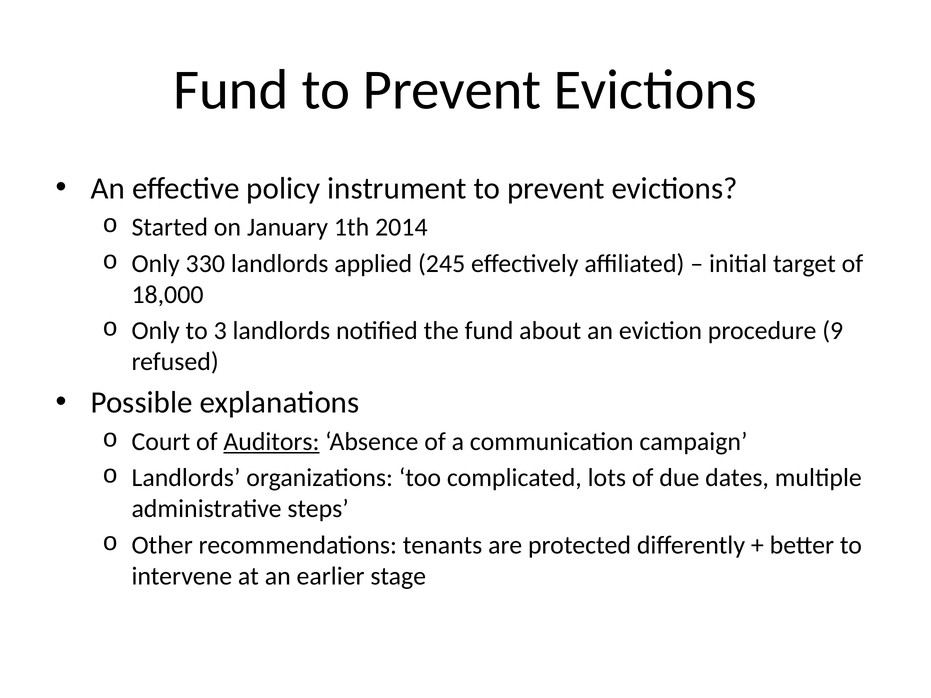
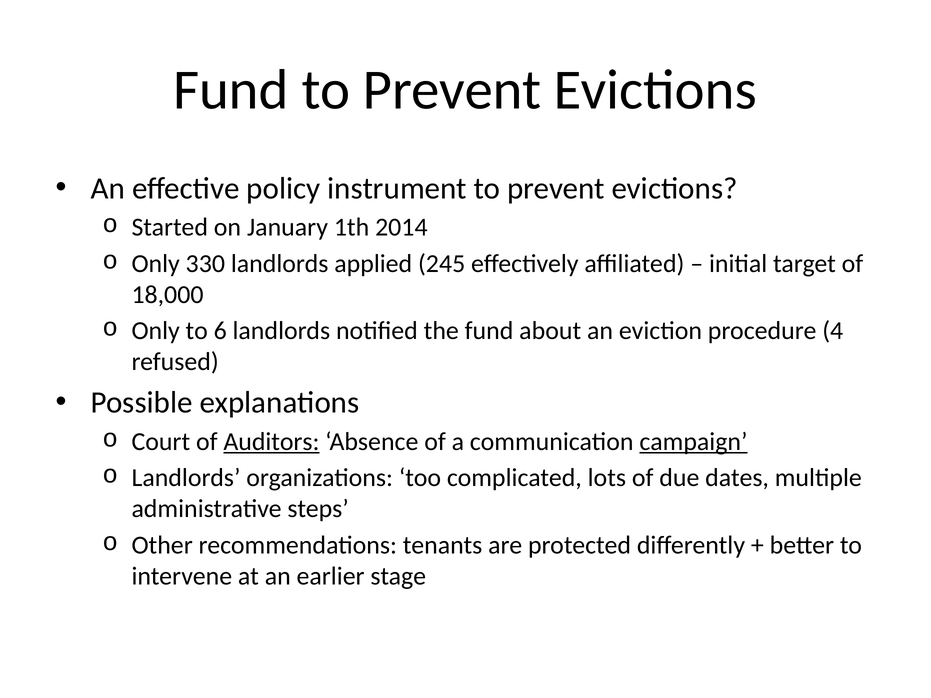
3: 3 -> 6
9: 9 -> 4
campaign underline: none -> present
